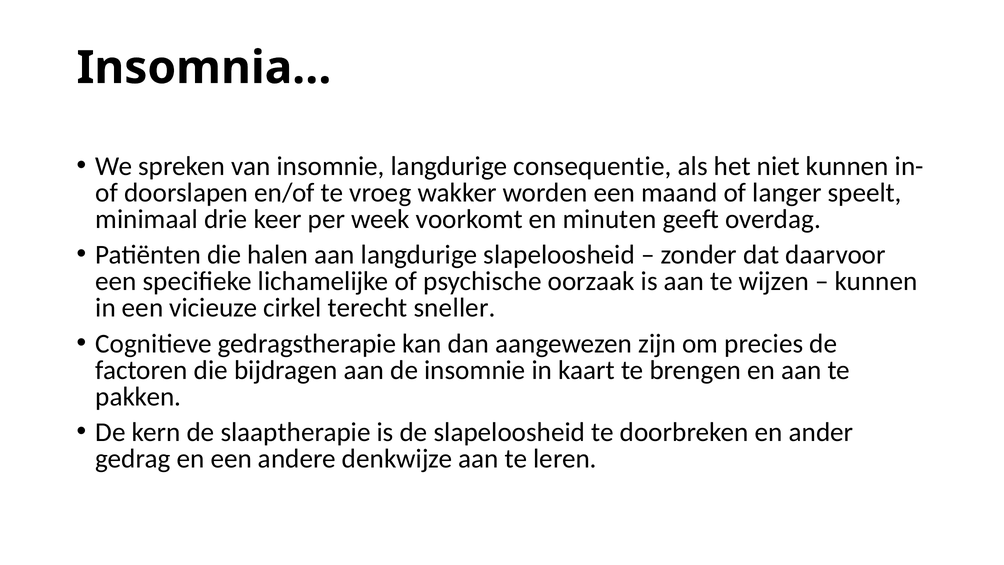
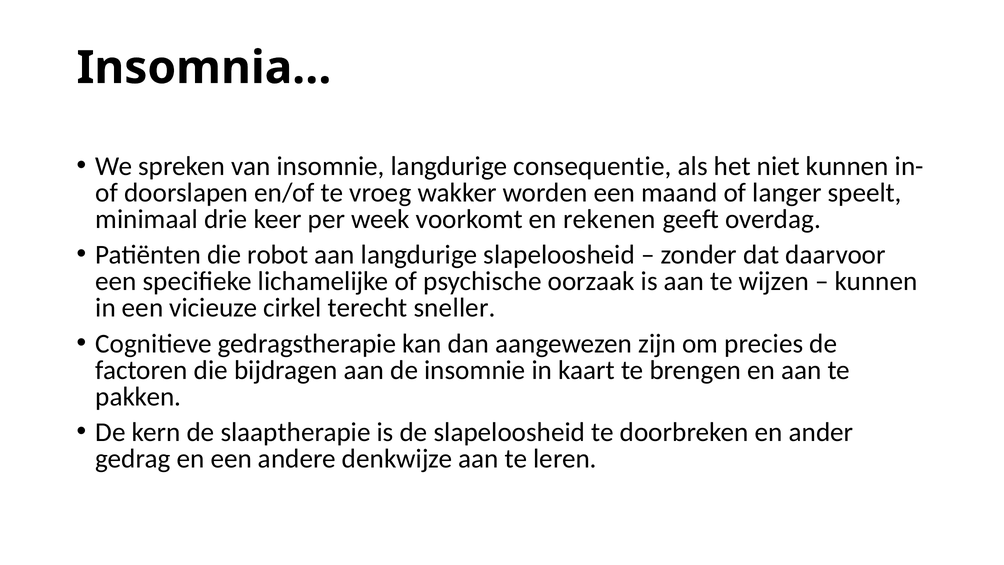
minuten: minuten -> rekenen
halen: halen -> robot
